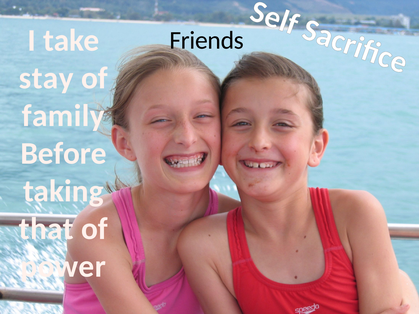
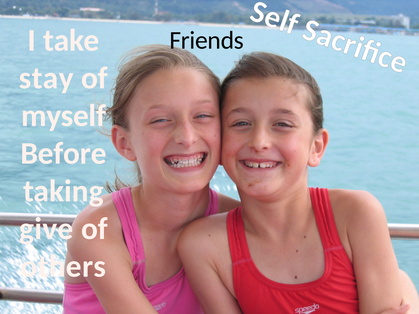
family: family -> myself
that: that -> give
power: power -> others
